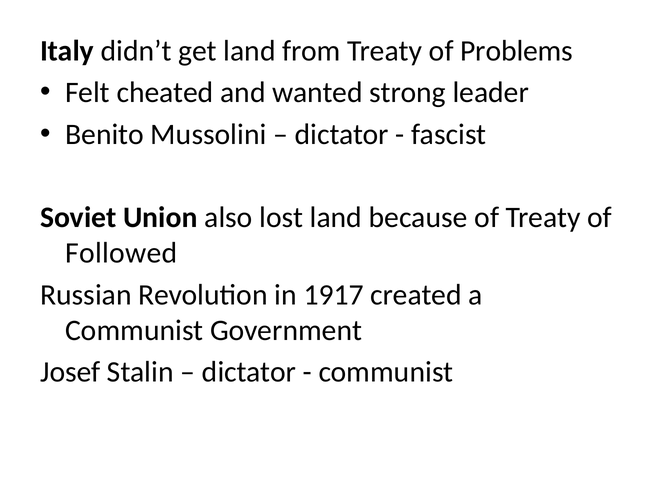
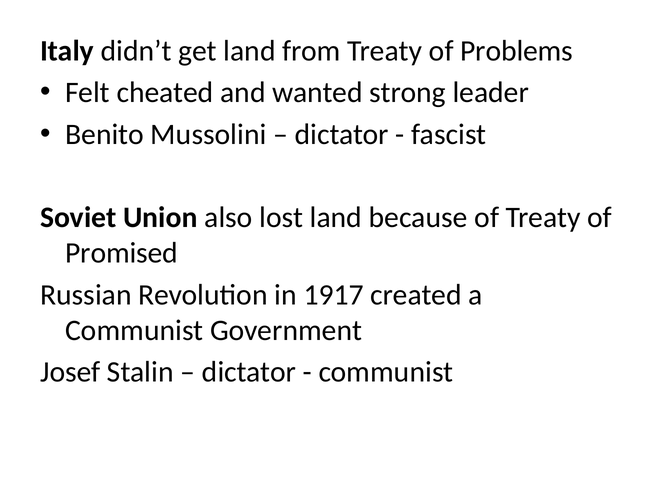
Followed: Followed -> Promised
